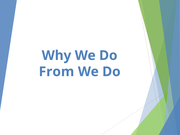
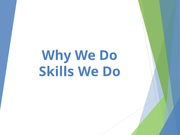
From: From -> Skills
